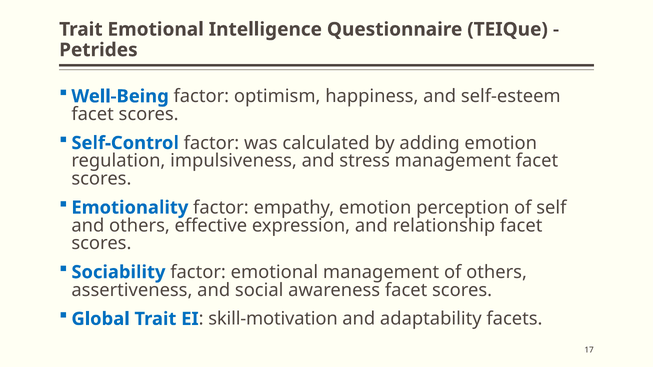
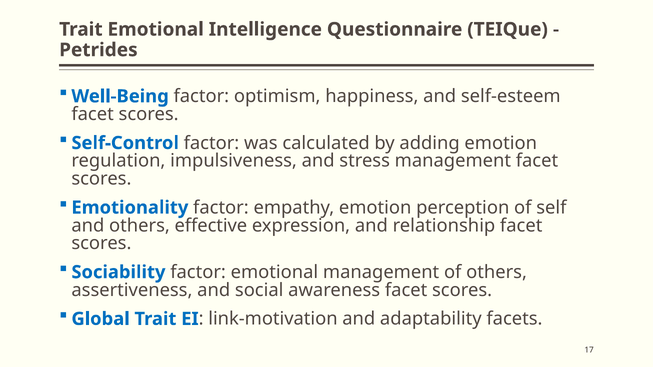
skill-motivation: skill-motivation -> link-motivation
